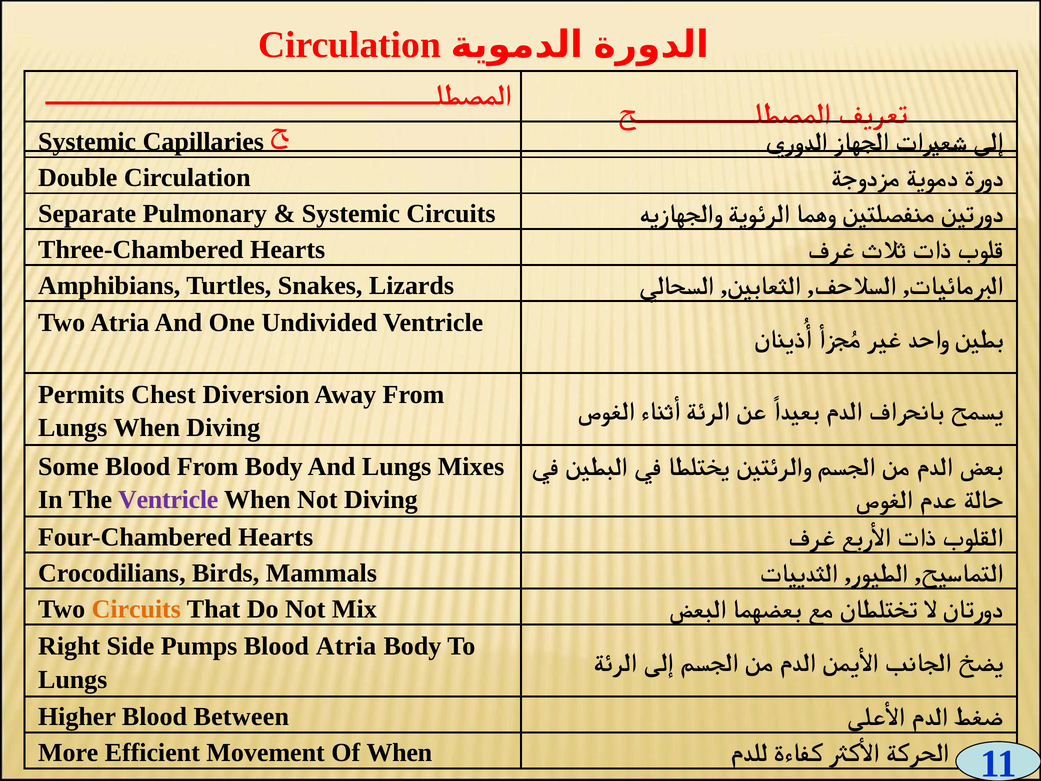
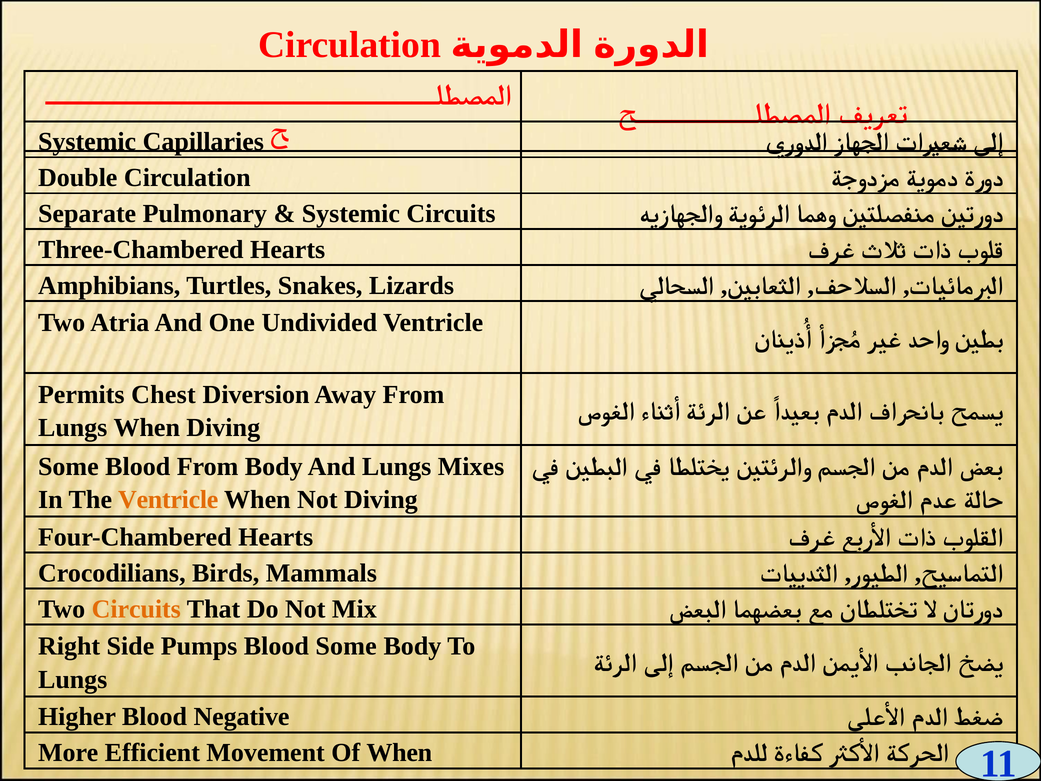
Ventricle at (168, 500) colour: purple -> orange
Blood Atria: Atria -> Some
Between: Between -> Negative
